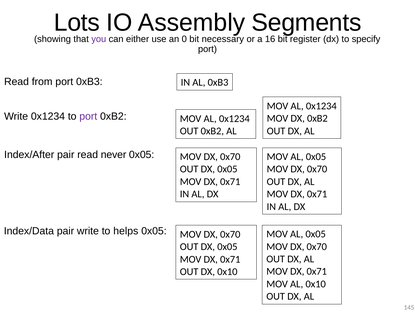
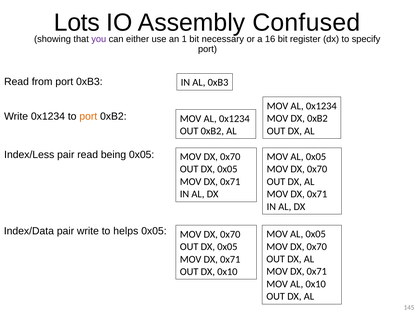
Segments: Segments -> Confused
0: 0 -> 1
port at (88, 116) colour: purple -> orange
Index/After: Index/After -> Index/Less
never: never -> being
